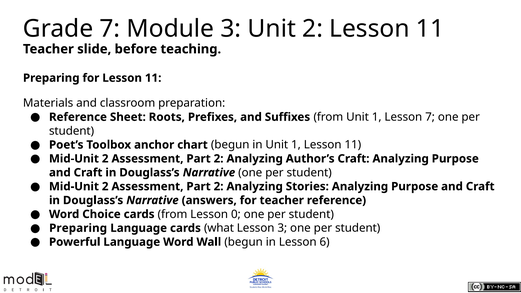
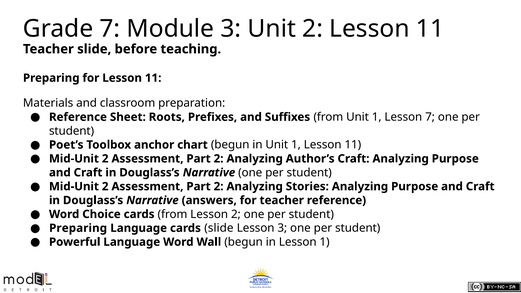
Lesson 0: 0 -> 2
cards what: what -> slide
Lesson 6: 6 -> 1
